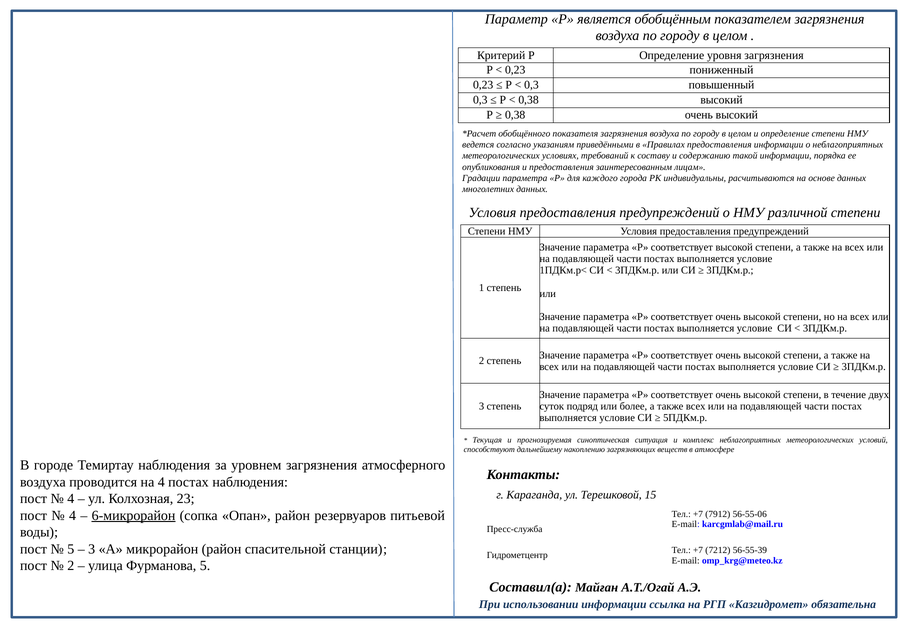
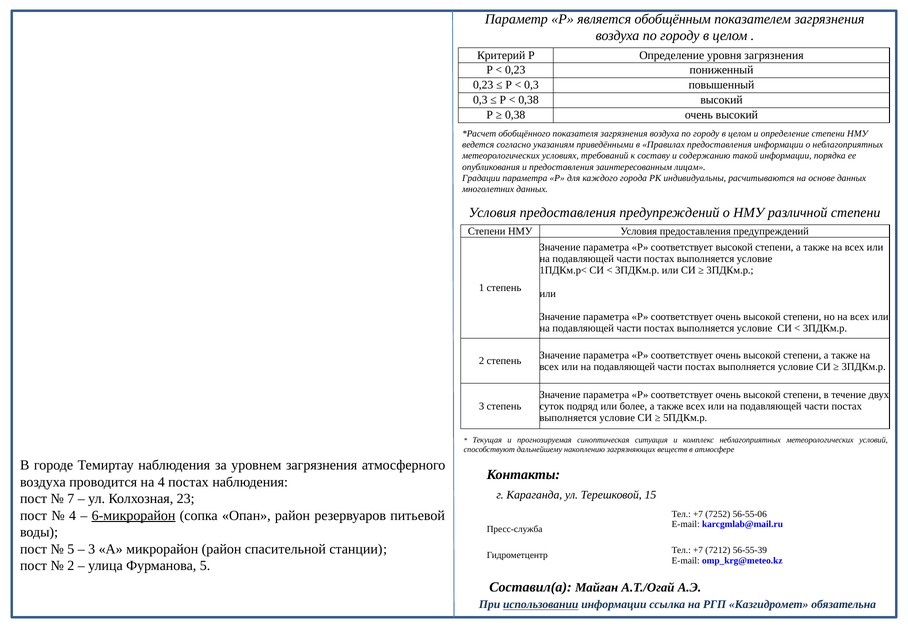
4 at (71, 499): 4 -> 7
7912: 7912 -> 7252
использовании underline: none -> present
